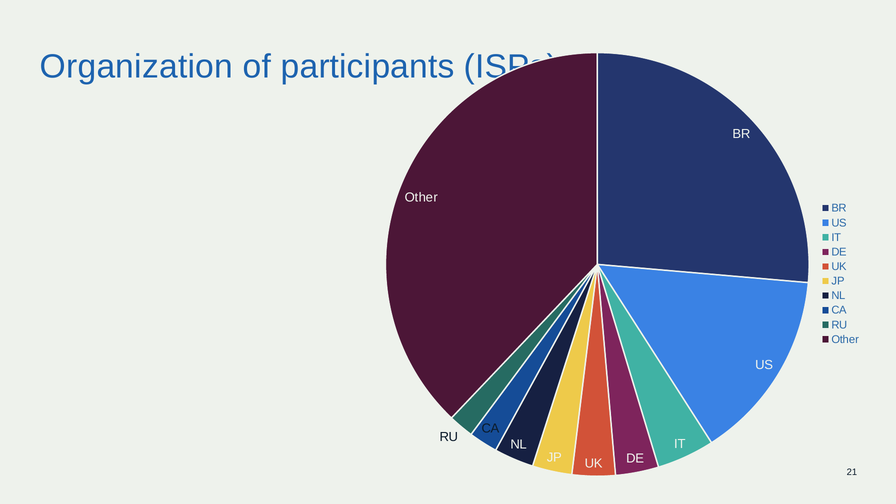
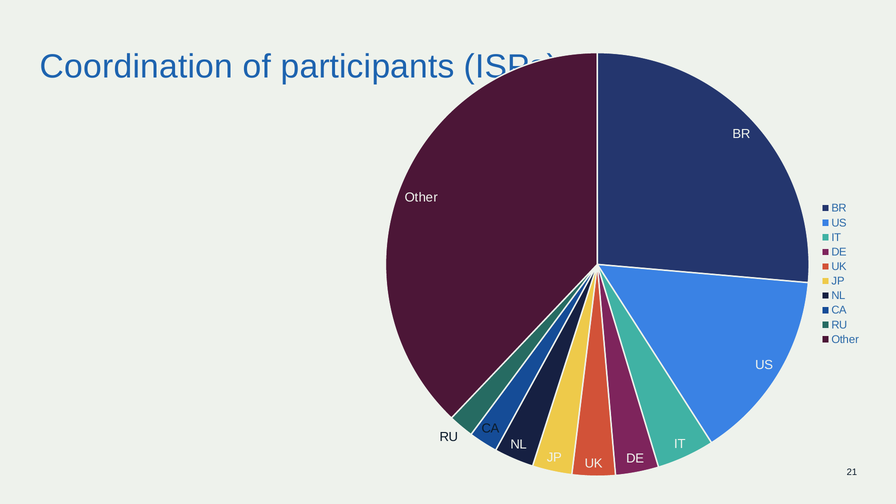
Organization: Organization -> Coordination
